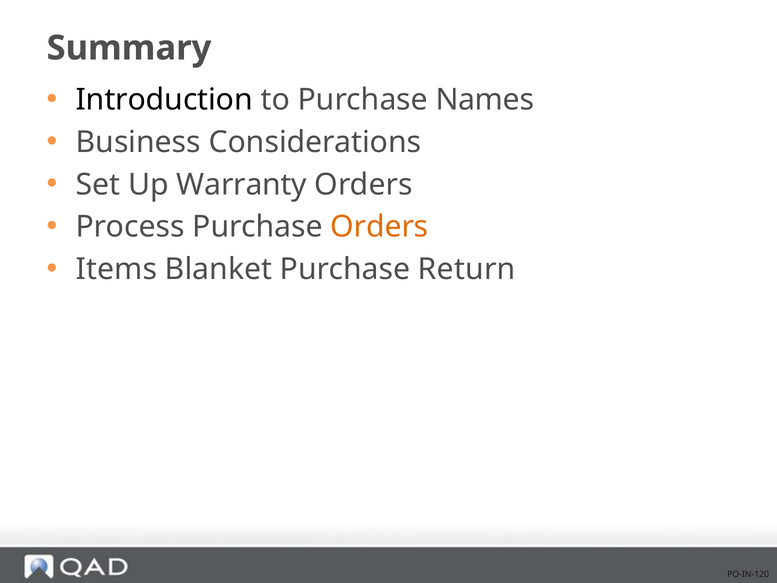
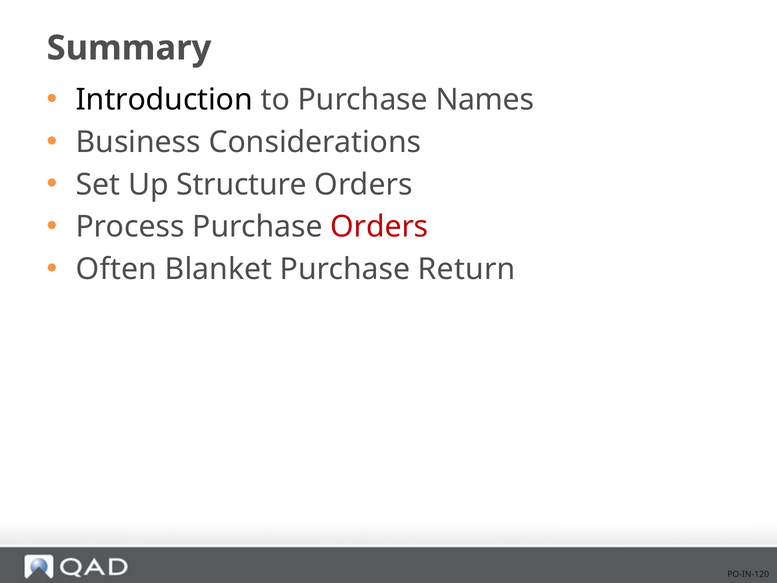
Warranty: Warranty -> Structure
Orders at (379, 227) colour: orange -> red
Items: Items -> Often
